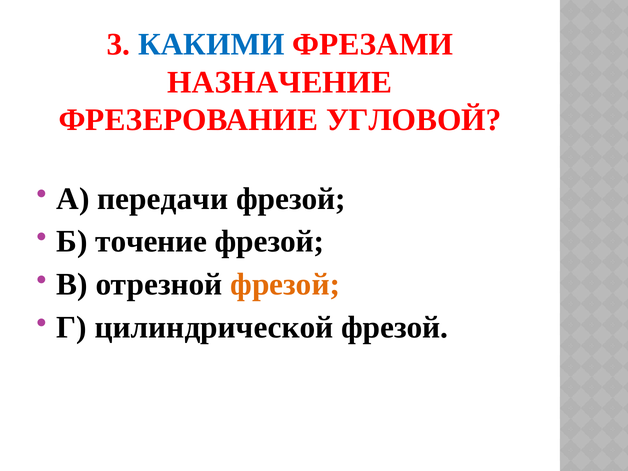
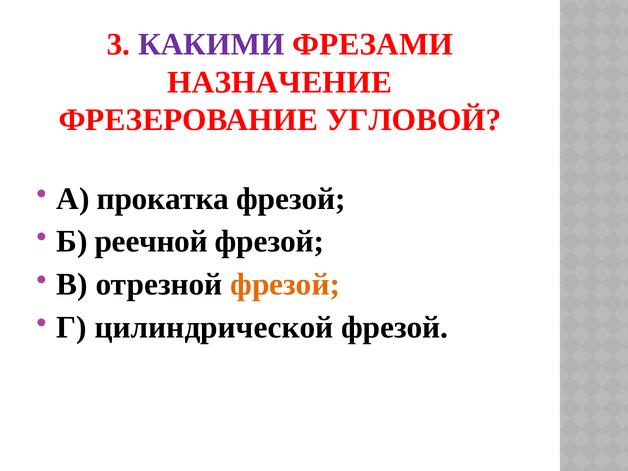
КАКИМИ colour: blue -> purple
передачи: передачи -> прокатка
точение: точение -> реечной
